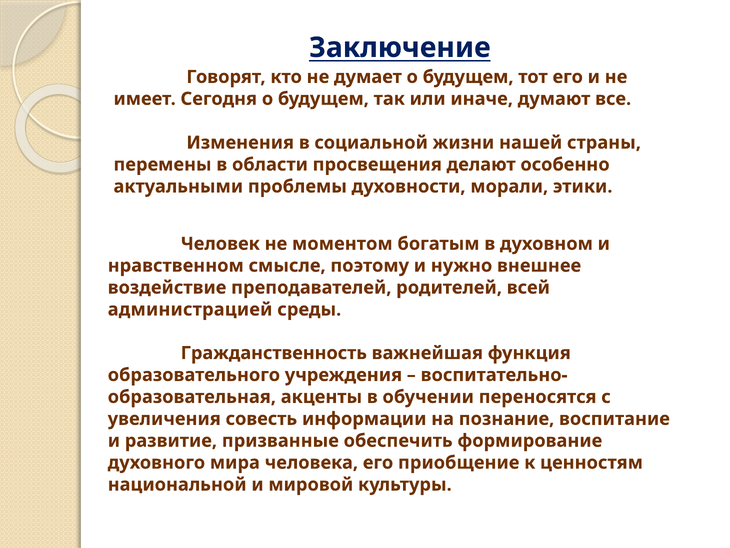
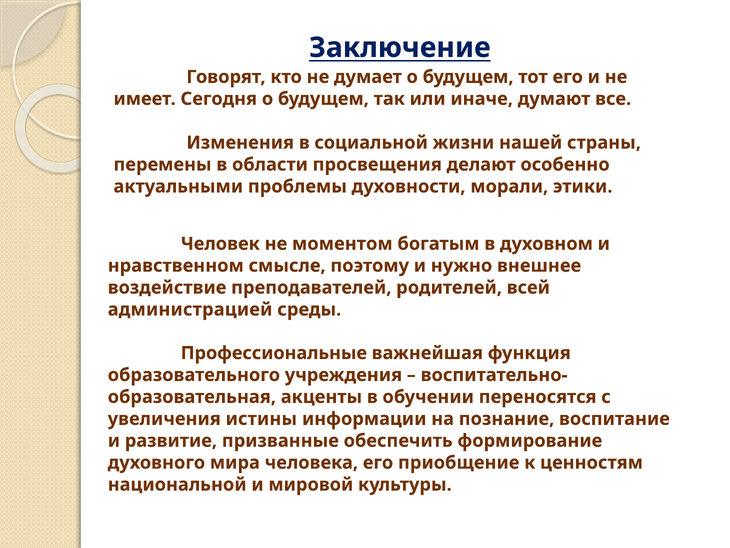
Гражданственность: Гражданственность -> Профессиональные
совесть: совесть -> истины
